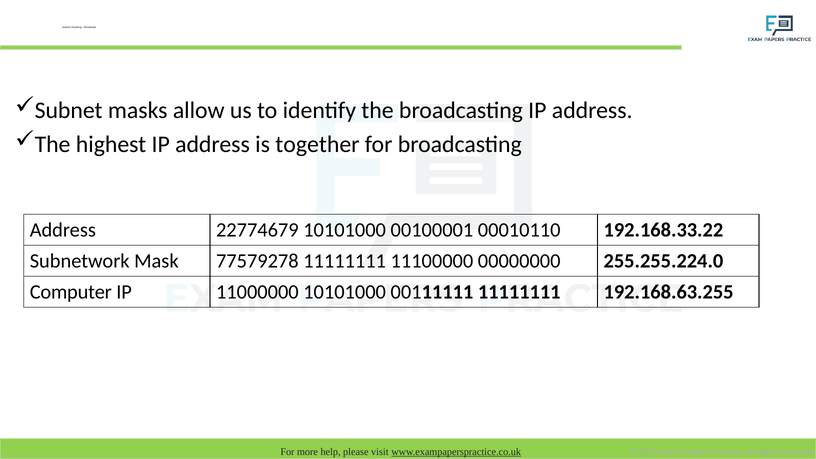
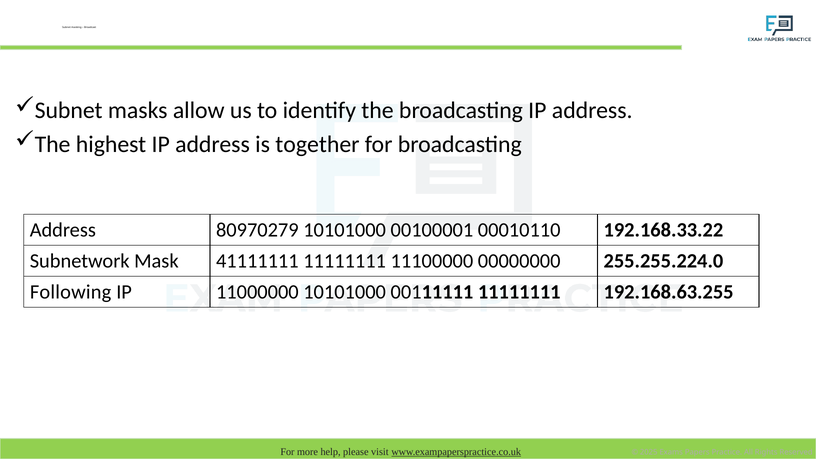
22774679: 22774679 -> 80970279
77579278: 77579278 -> 41111111
Computer: Computer -> Following
